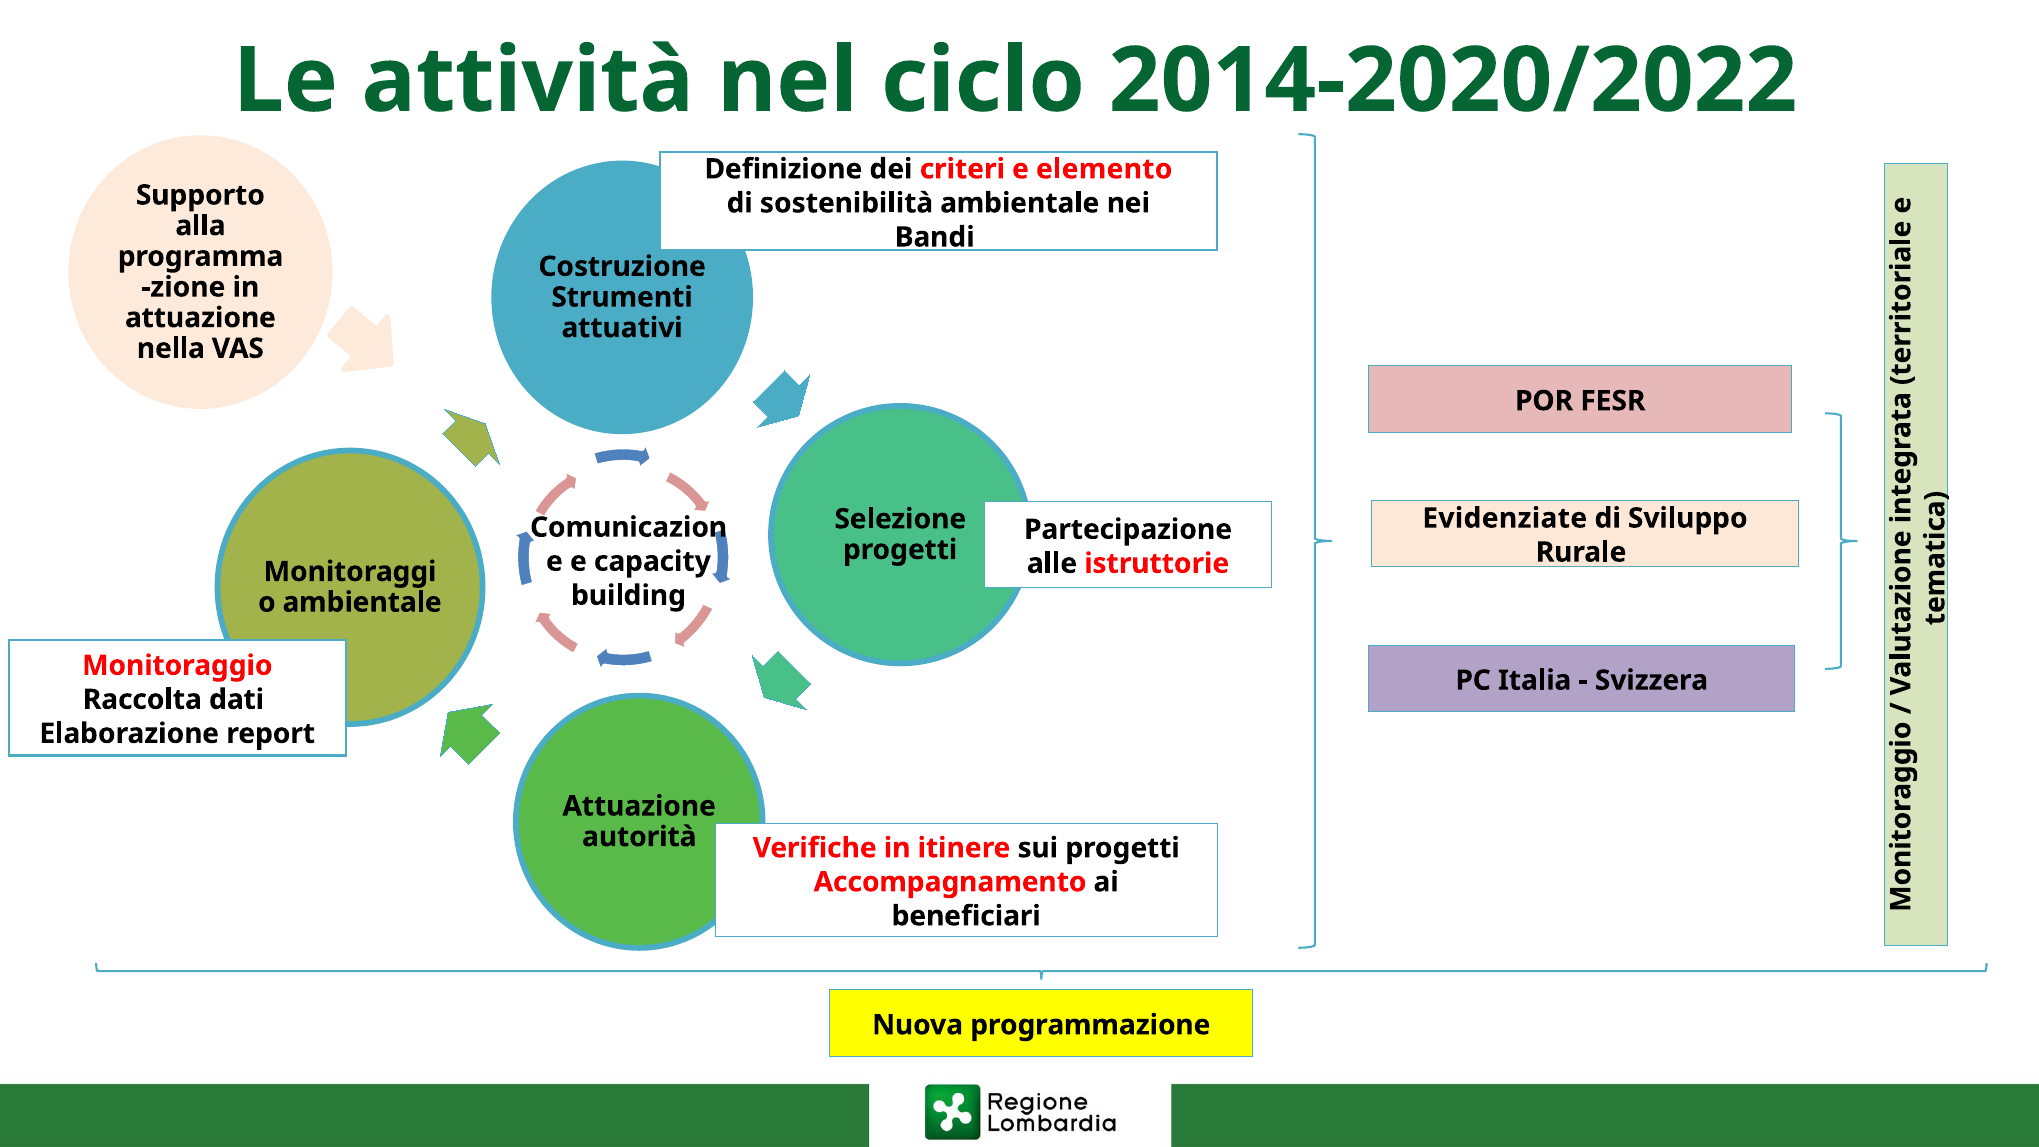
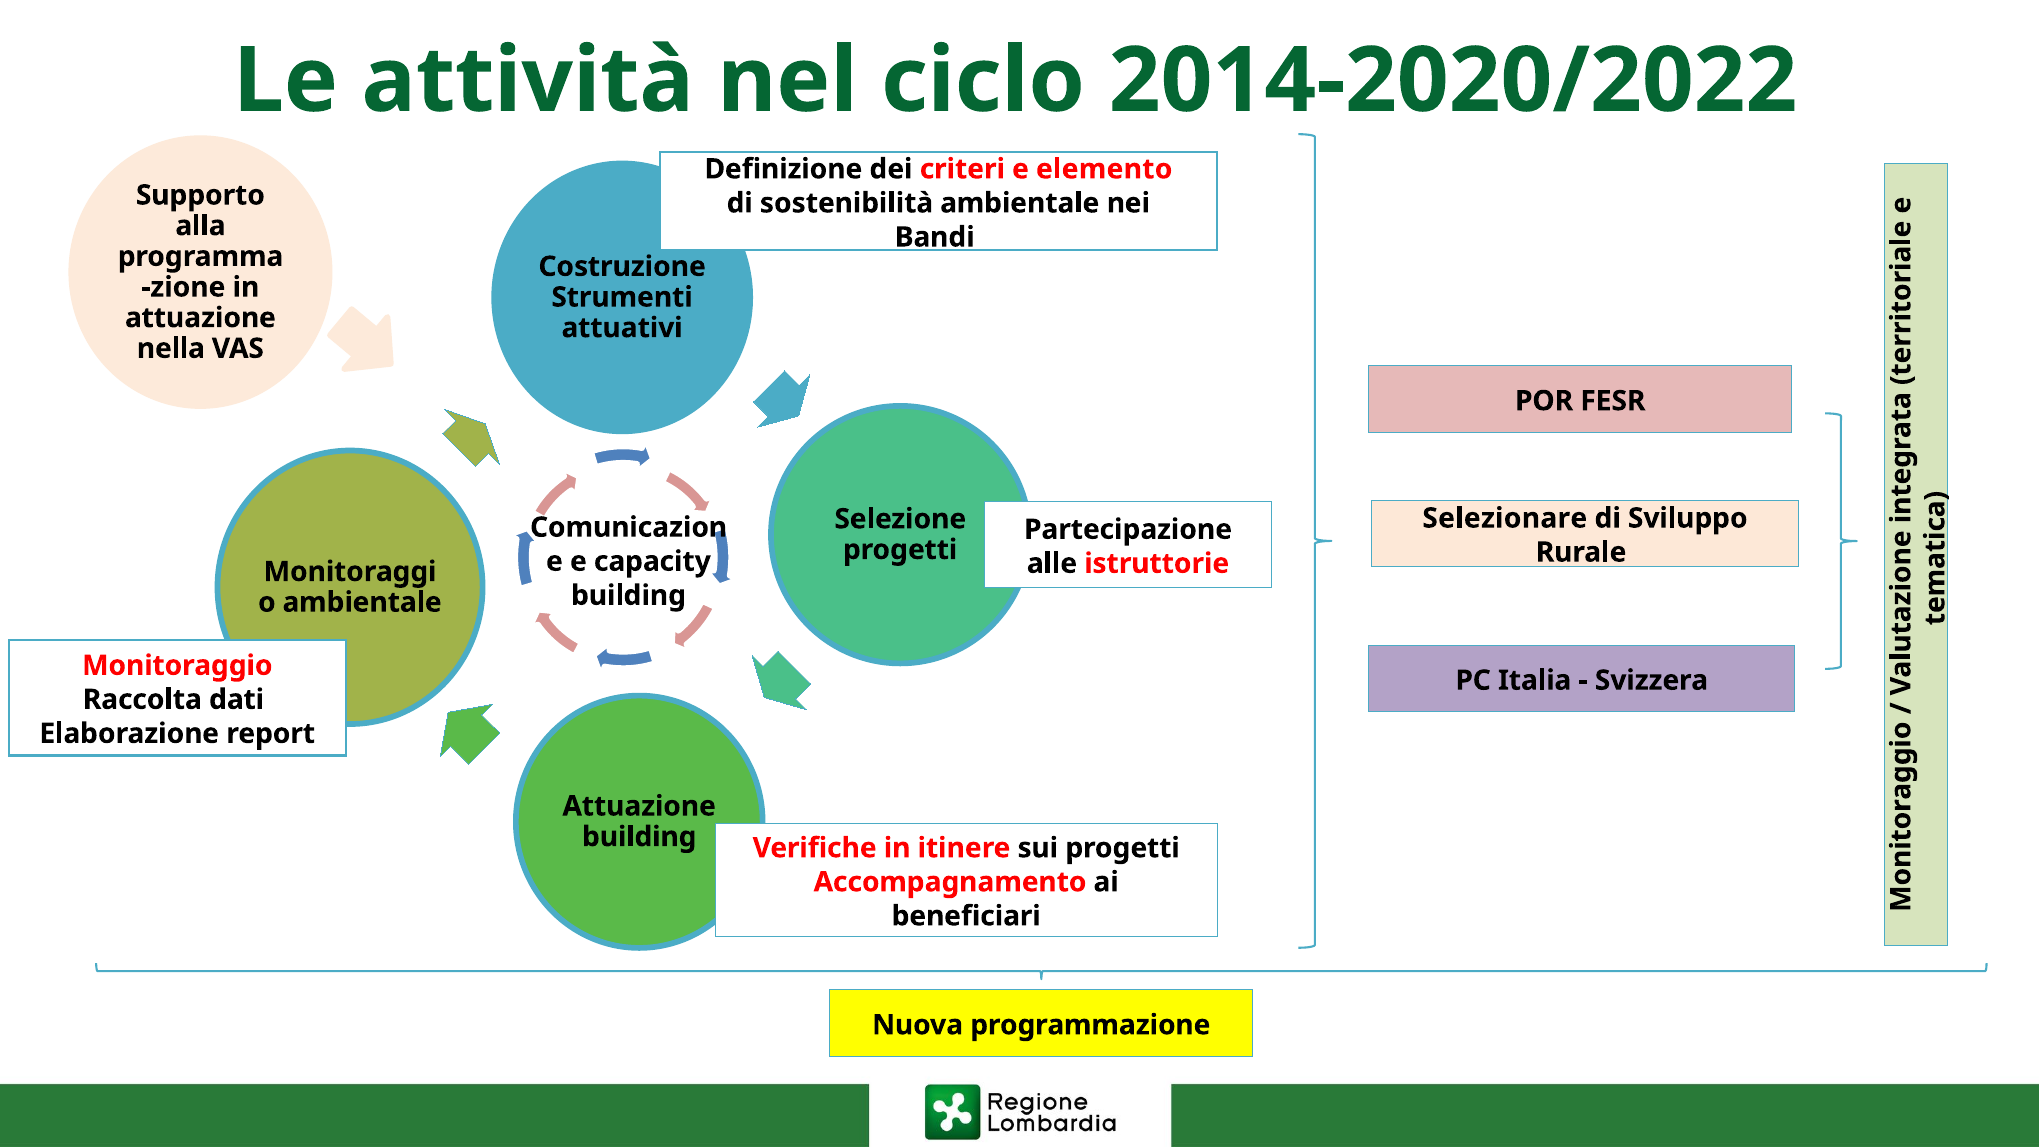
Evidenziate: Evidenziate -> Selezionare
autorità at (639, 837): autorità -> building
